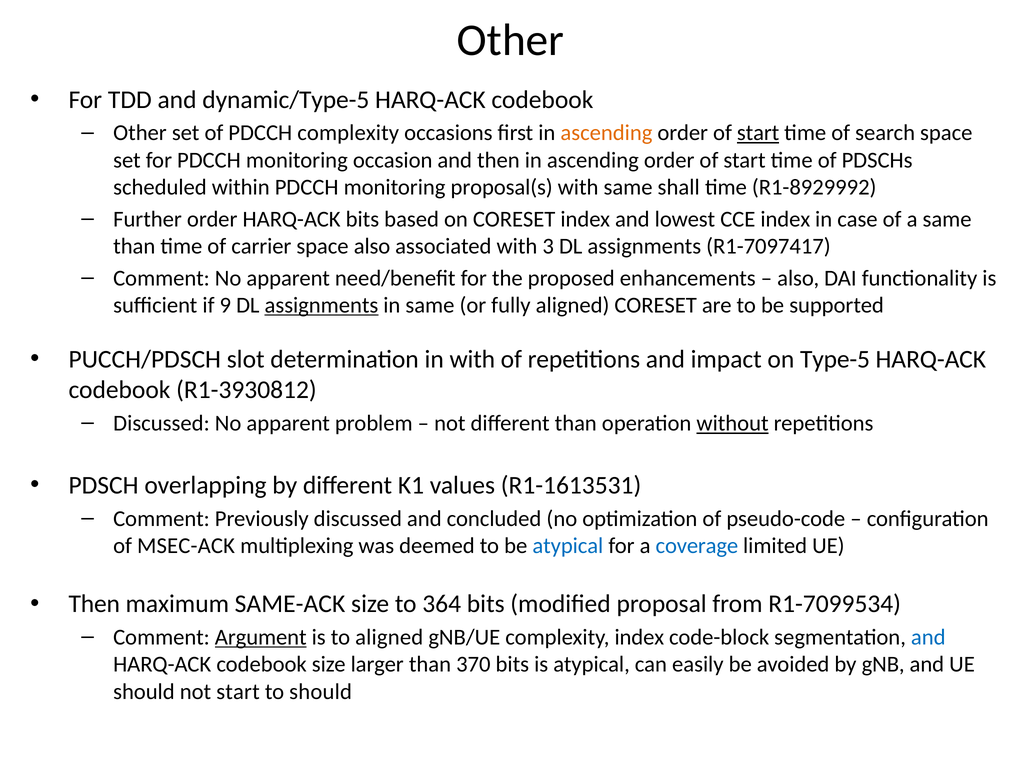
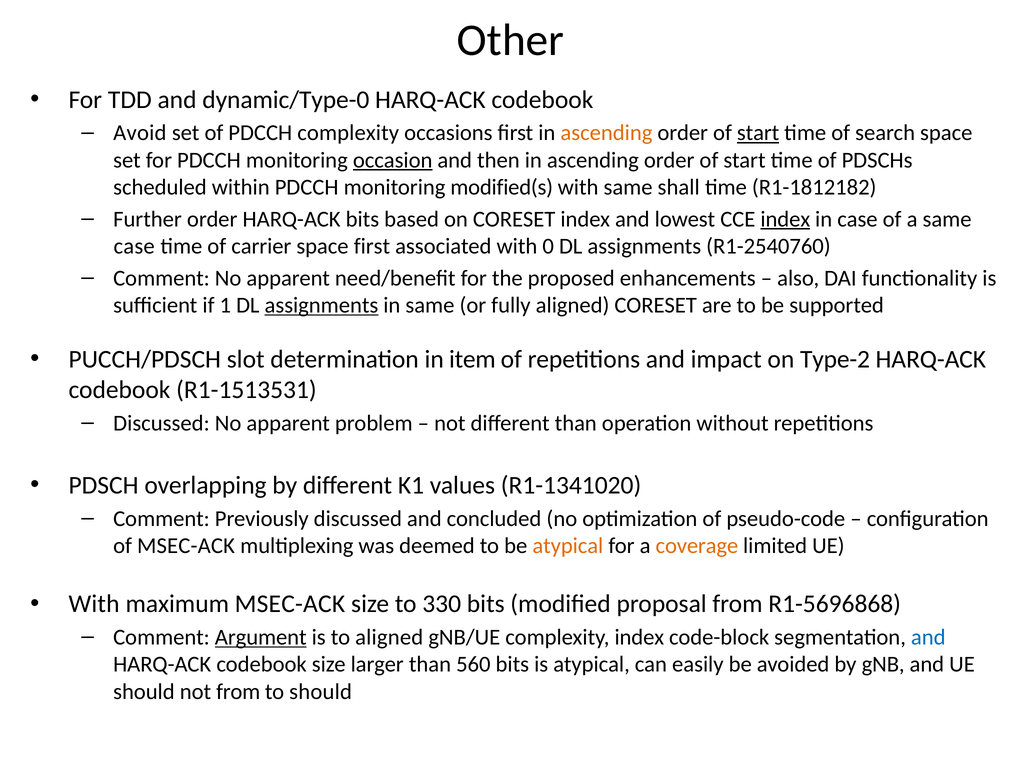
dynamic/Type-5: dynamic/Type-5 -> dynamic/Type-0
Other at (140, 133): Other -> Avoid
occasion underline: none -> present
proposal(s: proposal(s -> modified(s
R1-8929992: R1-8929992 -> R1-1812182
index at (785, 219) underline: none -> present
than at (134, 246): than -> case
space also: also -> first
3: 3 -> 0
R1-7097417: R1-7097417 -> R1-2540760
9: 9 -> 1
in with: with -> item
Type-5: Type-5 -> Type-2
R1-3930812: R1-3930812 -> R1-1513531
without underline: present -> none
R1-1613531: R1-1613531 -> R1-1341020
atypical at (568, 546) colour: blue -> orange
coverage colour: blue -> orange
Then at (94, 604): Then -> With
maximum SAME-ACK: SAME-ACK -> MSEC-ACK
364: 364 -> 330
R1-7099534: R1-7099534 -> R1-5696868
370: 370 -> 560
not start: start -> from
